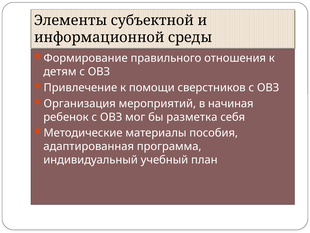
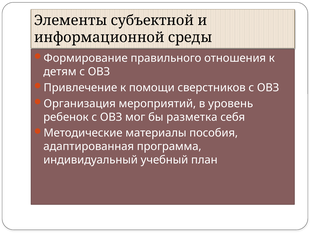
начиная: начиная -> уровень
